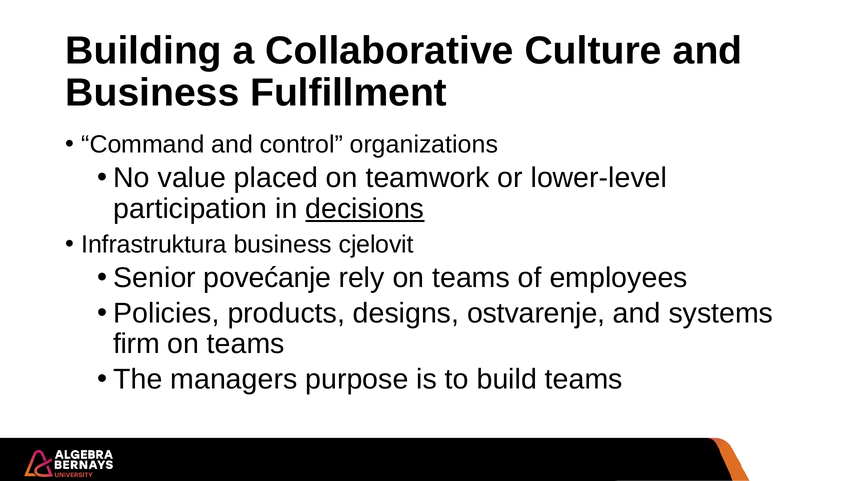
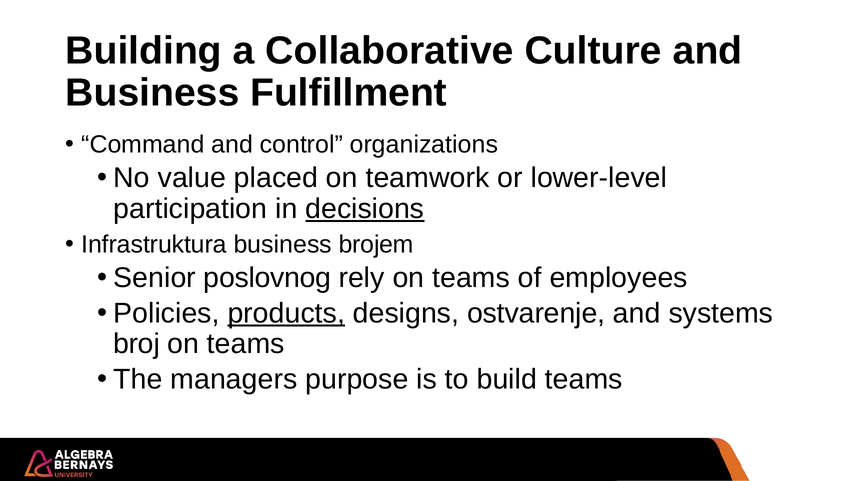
cjelovit: cjelovit -> brojem
povećanje: povećanje -> poslovnog
products underline: none -> present
firm: firm -> broj
